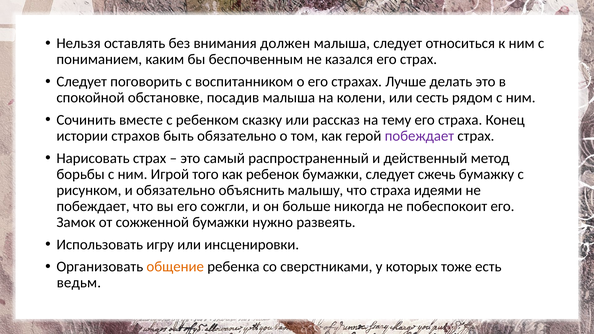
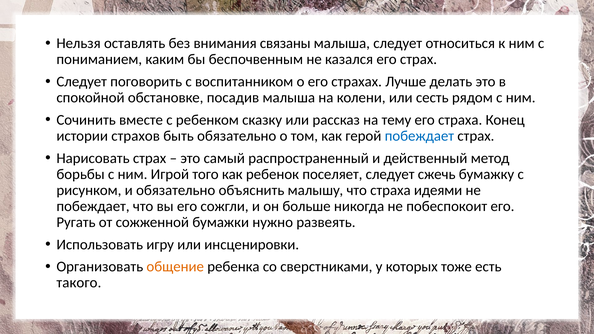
должен: должен -> связаны
побеждает at (419, 136) colour: purple -> blue
ребенок бумажки: бумажки -> поселяет
Замок: Замок -> Ругать
ведьм: ведьм -> такого
